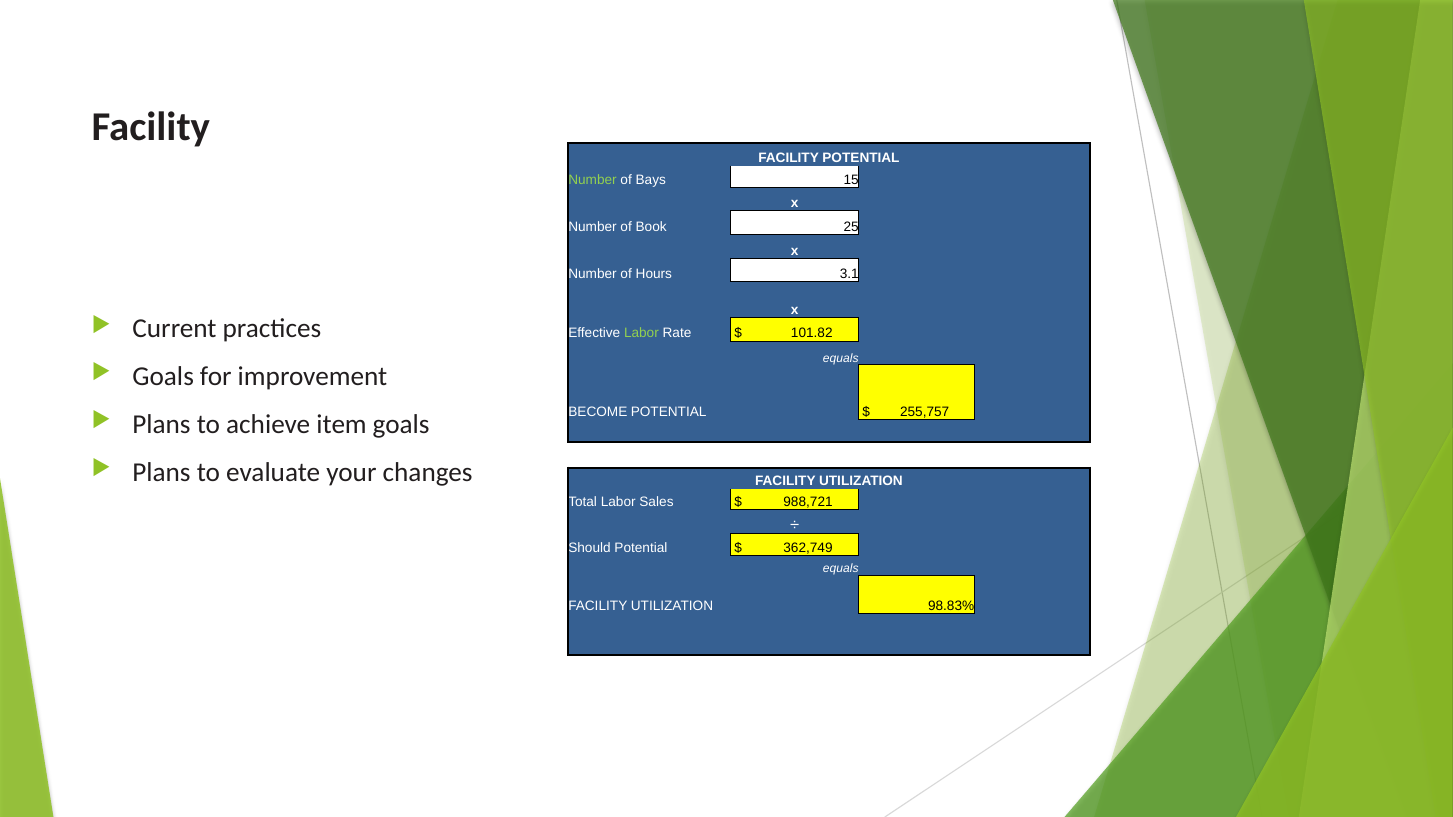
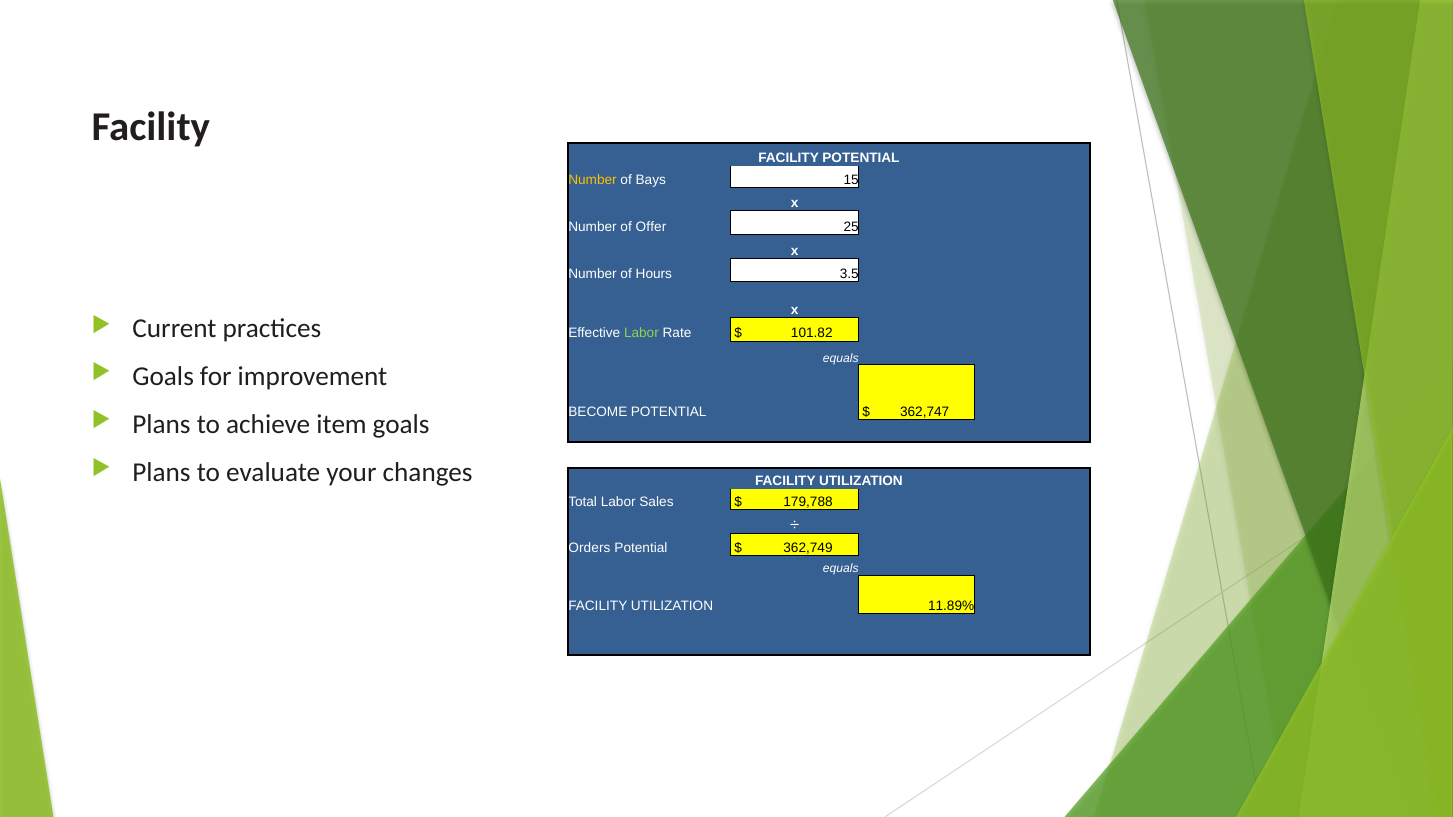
Number at (593, 180) colour: light green -> yellow
Book: Book -> Offer
3.1: 3.1 -> 3.5
255,757: 255,757 -> 362,747
988,721: 988,721 -> 179,788
Should: Should -> Orders
98.83%: 98.83% -> 11.89%
